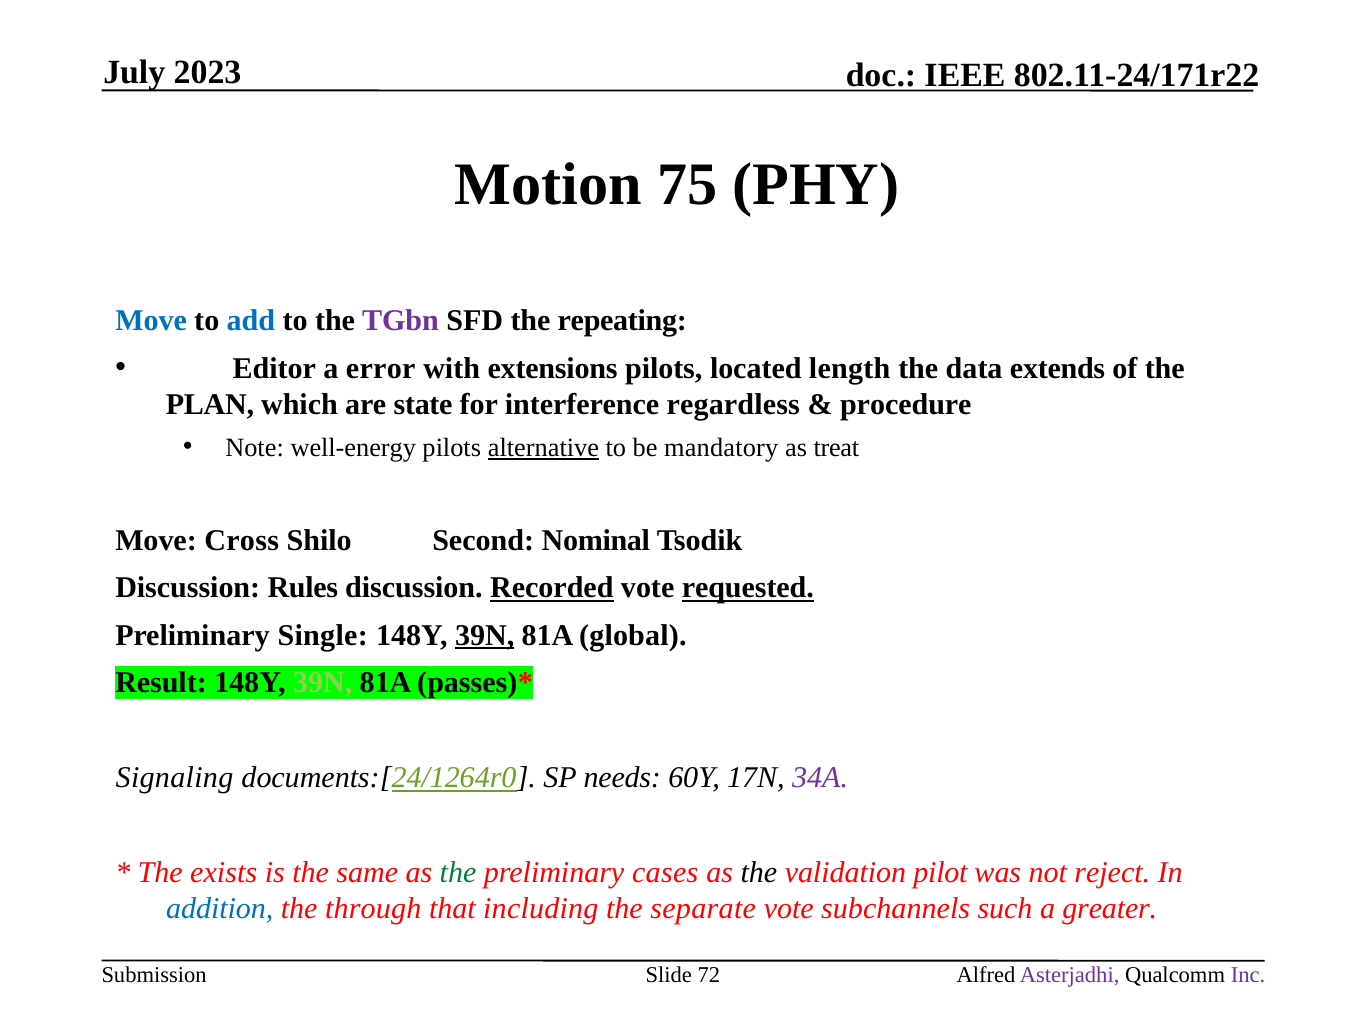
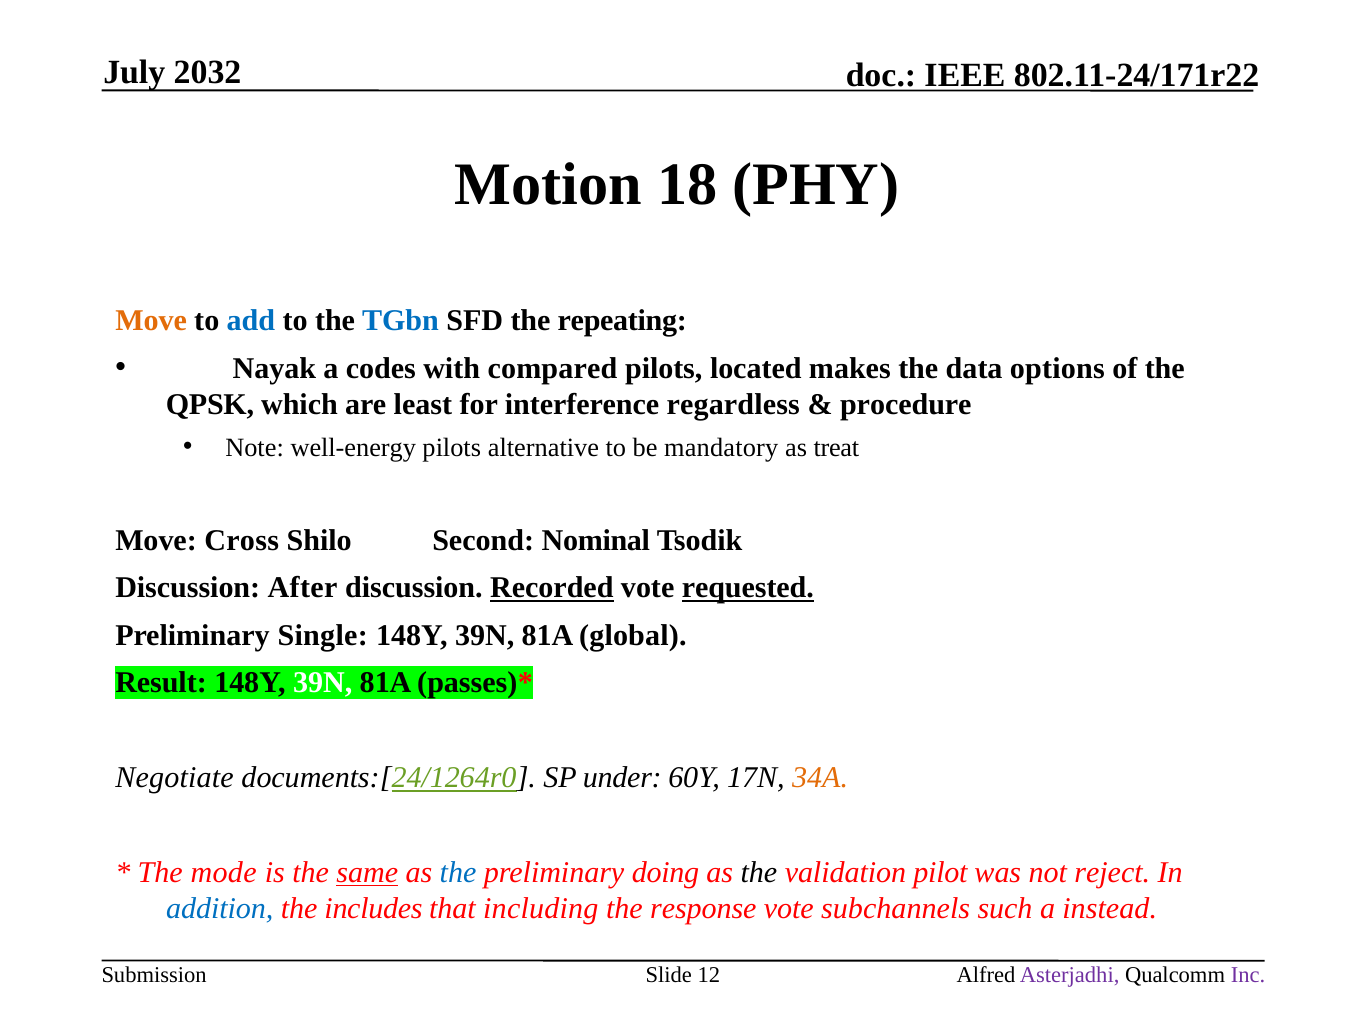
2023: 2023 -> 2032
75: 75 -> 18
Move at (151, 321) colour: blue -> orange
TGbn colour: purple -> blue
Editor: Editor -> Nayak
error: error -> codes
extensions: extensions -> compared
length: length -> makes
extends: extends -> options
PLAN: PLAN -> QPSK
state: state -> least
alternative underline: present -> none
Rules: Rules -> After
39N at (485, 635) underline: present -> none
39N at (323, 682) colour: light green -> white
Signaling: Signaling -> Negotiate
needs: needs -> under
34A colour: purple -> orange
exists: exists -> mode
same underline: none -> present
the at (458, 872) colour: green -> blue
cases: cases -> doing
through: through -> includes
separate: separate -> response
greater: greater -> instead
72: 72 -> 12
